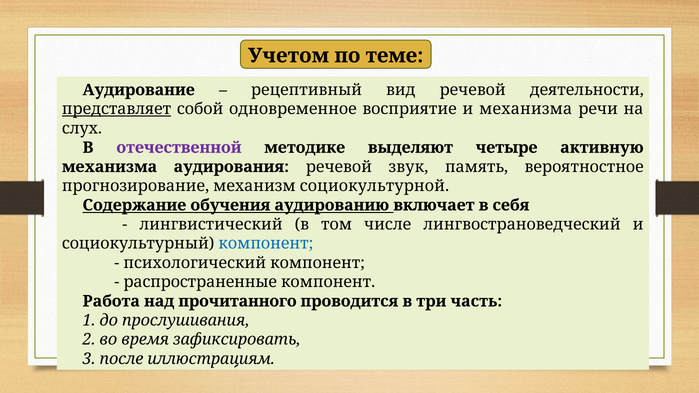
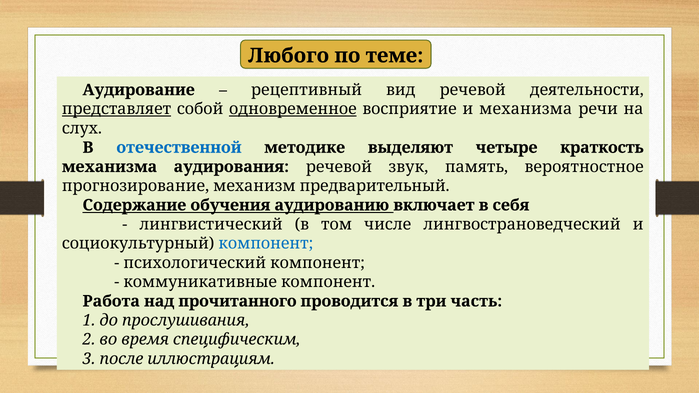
Учетом: Учетом -> Любого
одновременное underline: none -> present
отечественной colour: purple -> blue
активную: активную -> краткость
социокультурной: социокультурной -> предварительный
распространенные: распространенные -> коммуникативные
зафиксировать: зафиксировать -> специфическим
